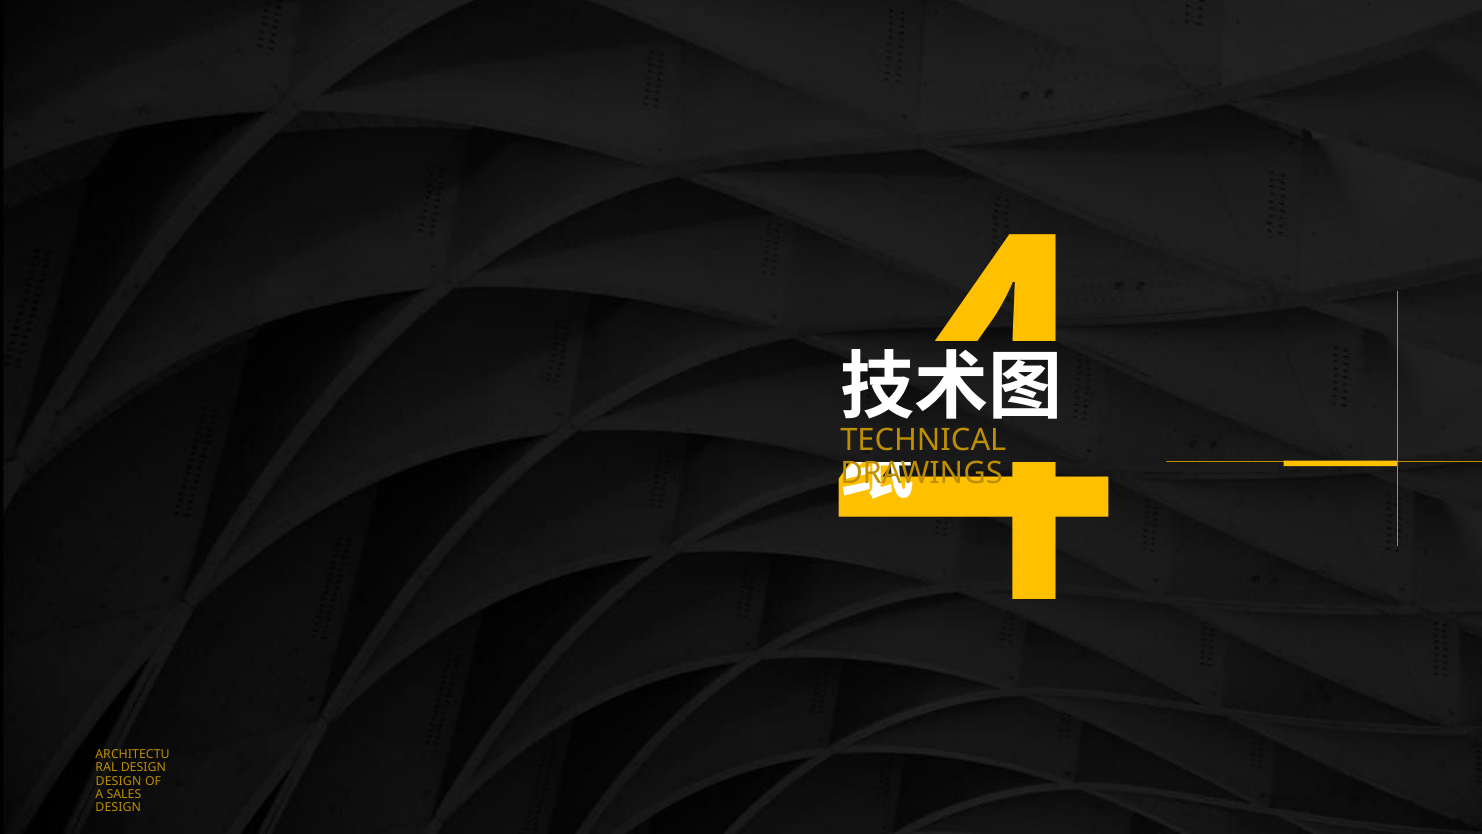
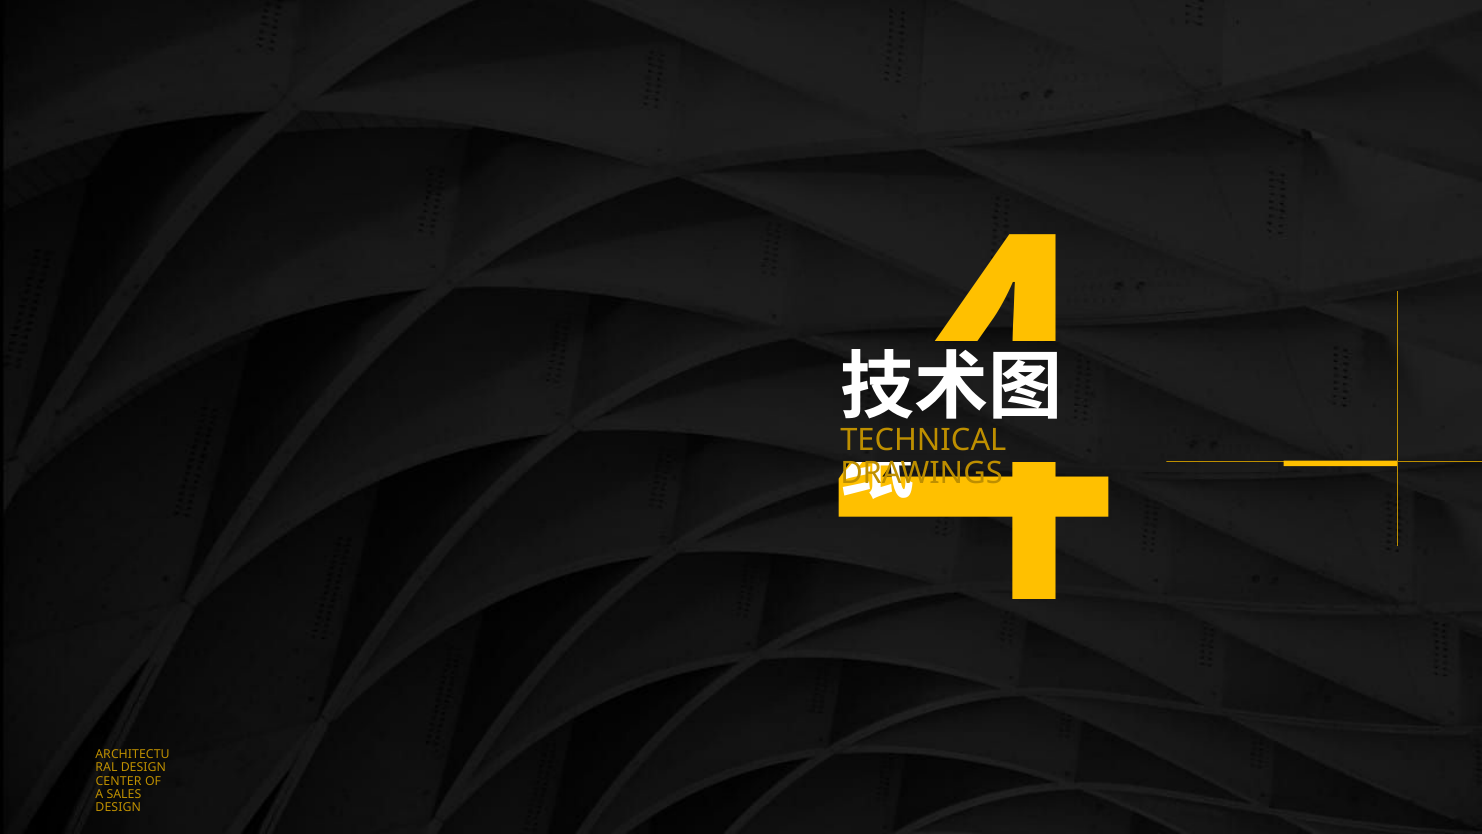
DESIGN at (119, 781): DESIGN -> CENTER
